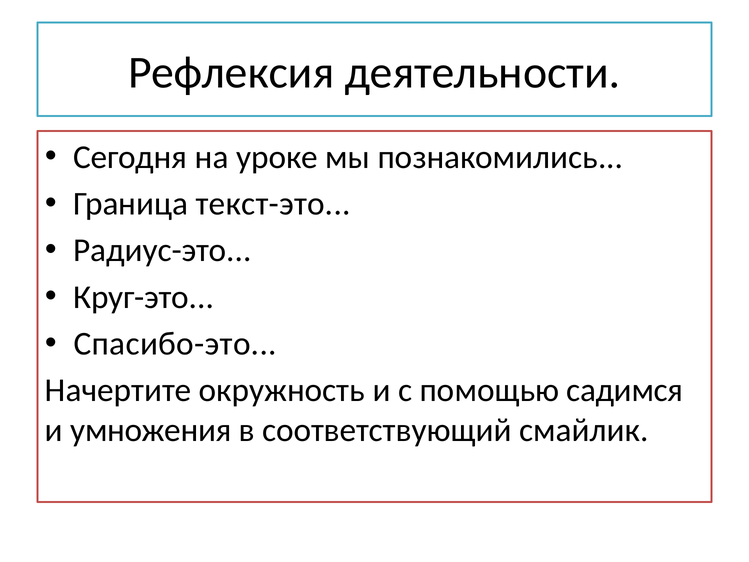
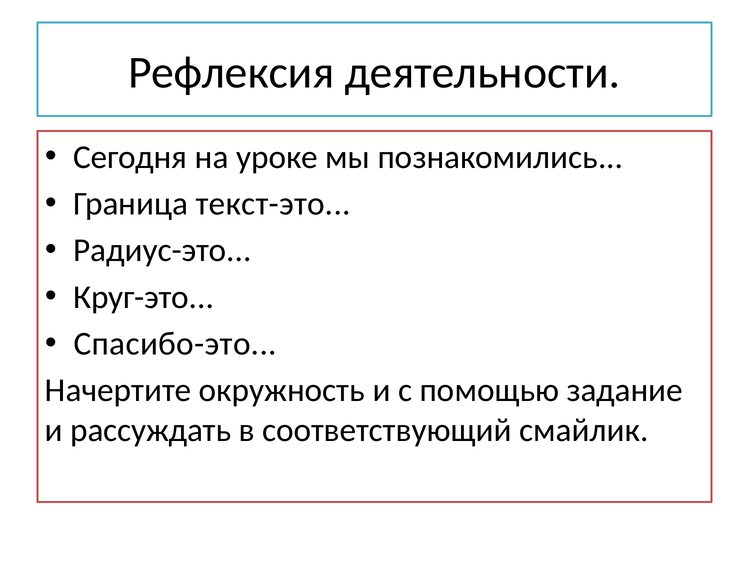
садимся: садимся -> задание
умножения: умножения -> рассуждать
